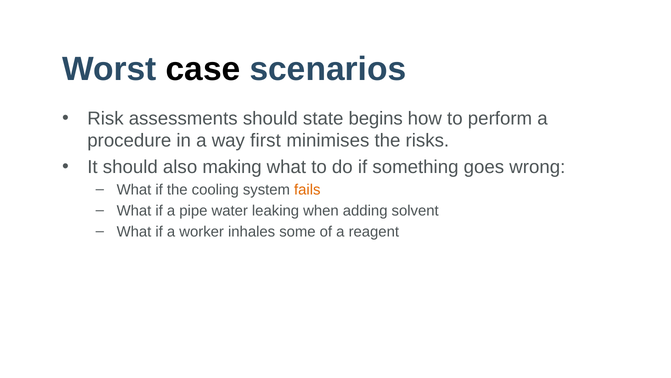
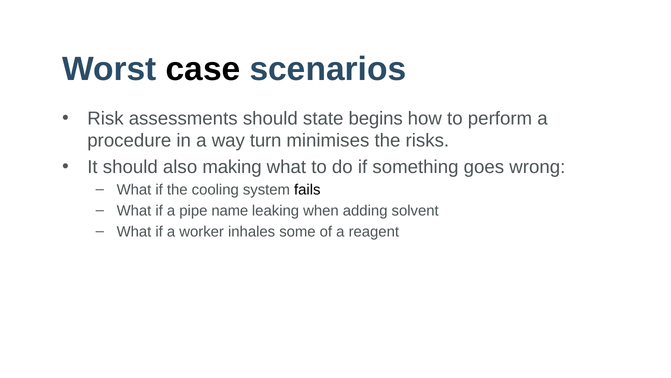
first: first -> turn
fails colour: orange -> black
water: water -> name
